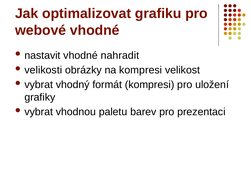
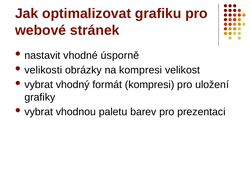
webové vhodné: vhodné -> stránek
nahradit: nahradit -> úsporně
